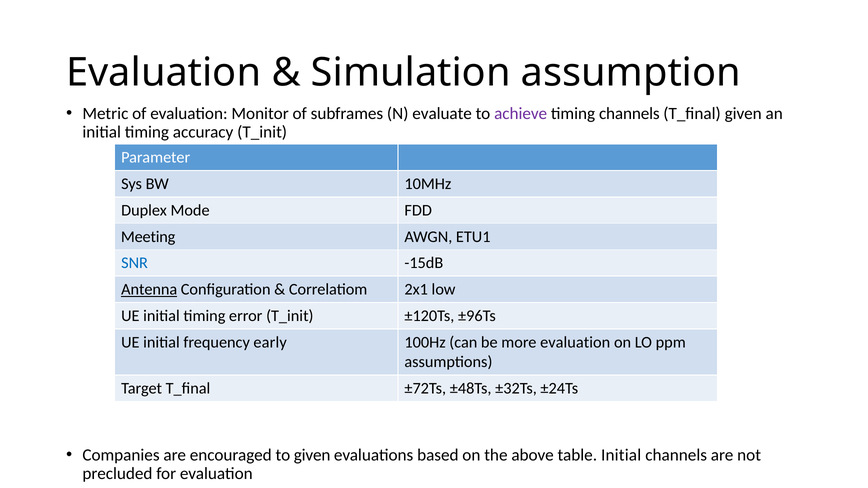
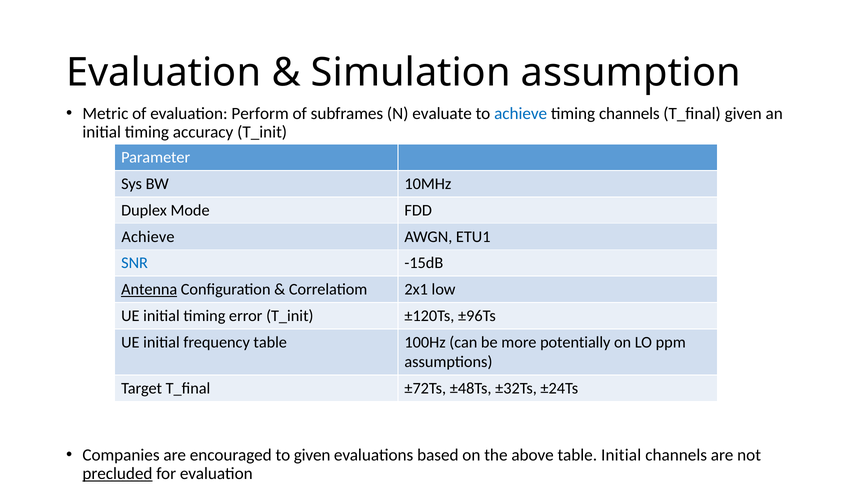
Monitor: Monitor -> Perform
achieve at (521, 114) colour: purple -> blue
Meeting at (148, 237): Meeting -> Achieve
frequency early: early -> table
more evaluation: evaluation -> potentially
precluded underline: none -> present
